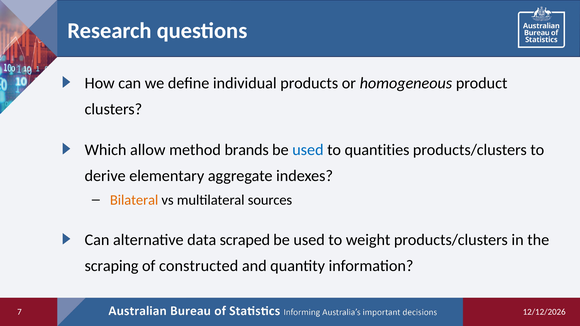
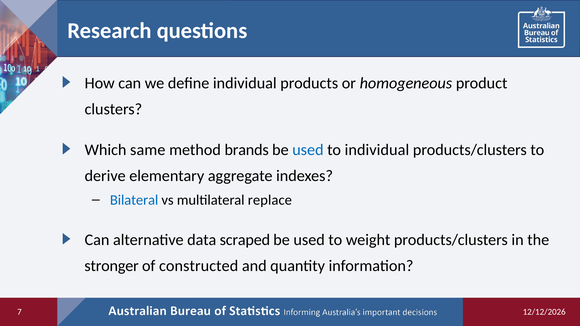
allow: allow -> same
to quantities: quantities -> individual
Bilateral colour: orange -> blue
sources: sources -> replace
scraping: scraping -> stronger
